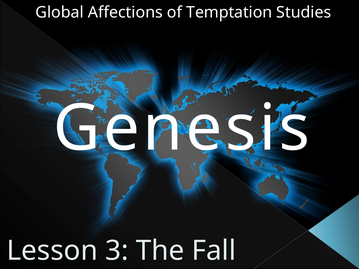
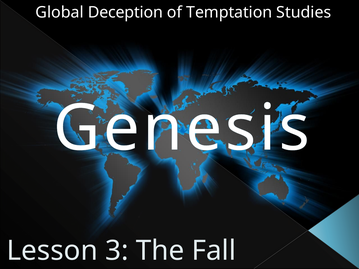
Affections: Affections -> Deception
